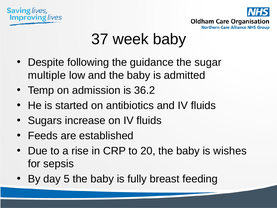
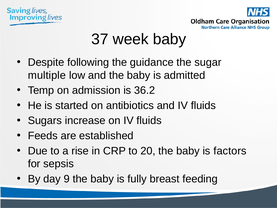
wishes: wishes -> factors
5: 5 -> 9
